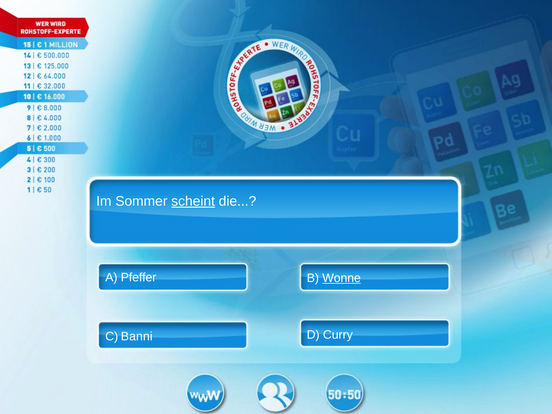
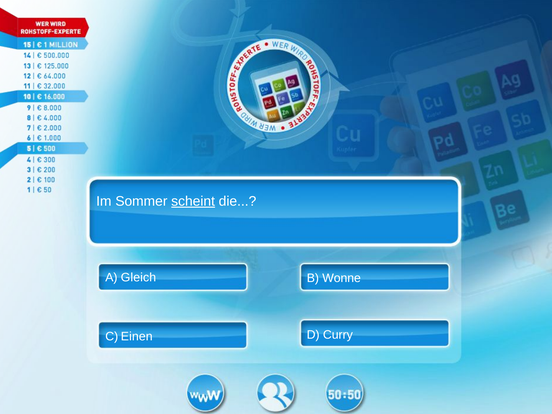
Pfeffer: Pfeffer -> Gleich
Wonne underline: present -> none
Banni: Banni -> Einen
